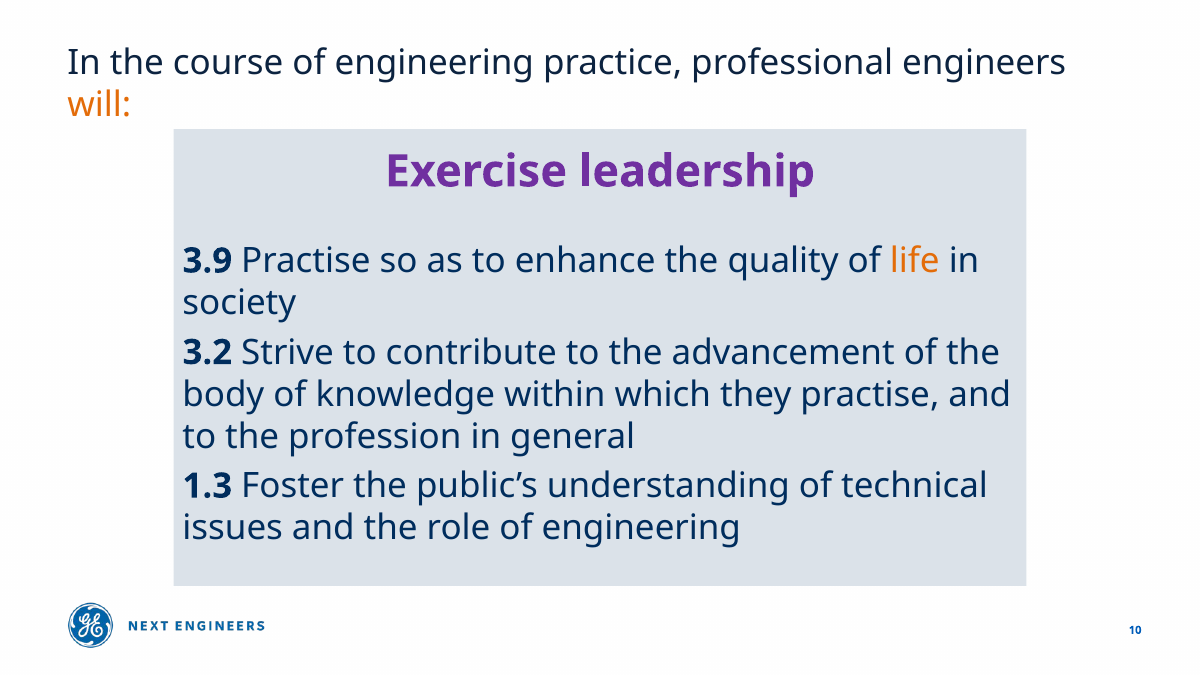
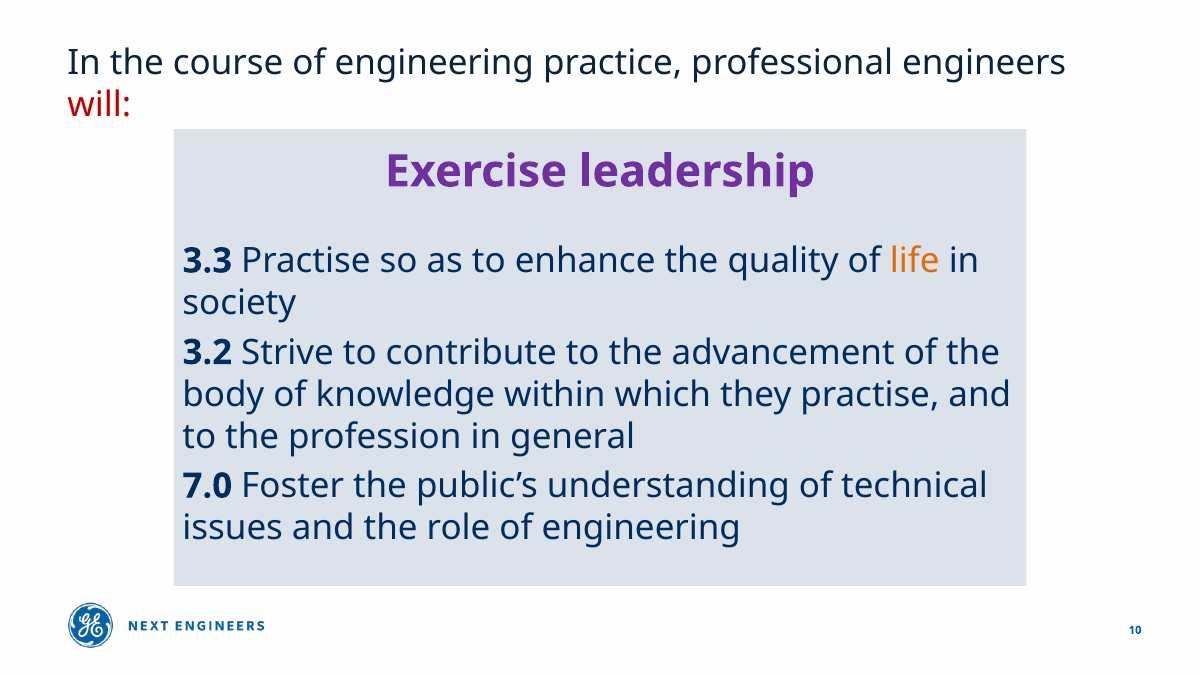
will colour: orange -> red
3.9: 3.9 -> 3.3
1.3: 1.3 -> 7.0
